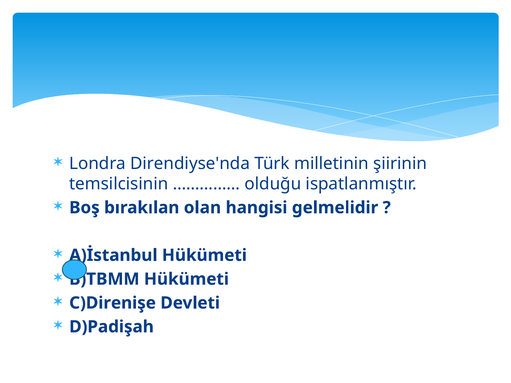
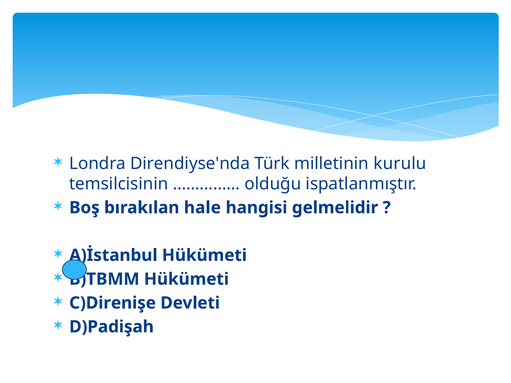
şiirinin: şiirinin -> kurulu
olan: olan -> hale
